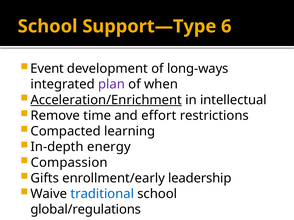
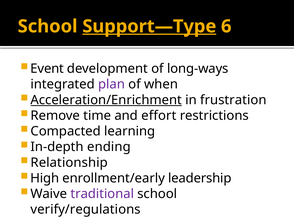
Support—Type underline: none -> present
intellectual: intellectual -> frustration
energy: energy -> ending
Compassion: Compassion -> Relationship
Gifts: Gifts -> High
traditional colour: blue -> purple
global/regulations: global/regulations -> verify/regulations
